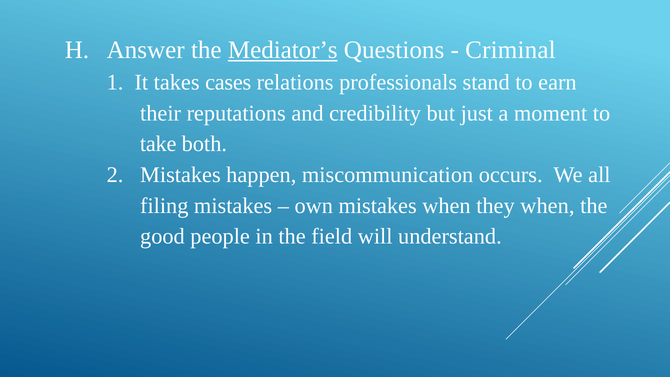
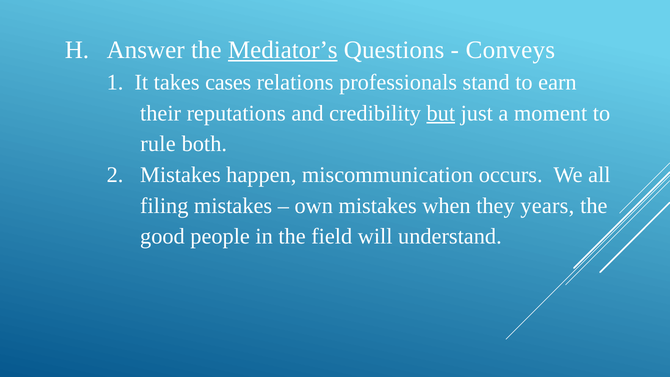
Criminal: Criminal -> Conveys
but underline: none -> present
take: take -> rule
they when: when -> years
